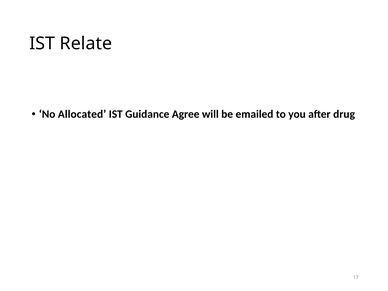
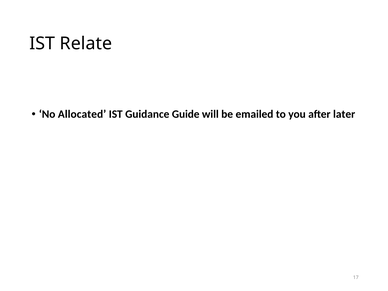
Agree: Agree -> Guide
drug: drug -> later
